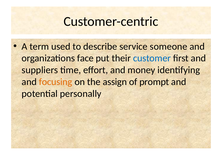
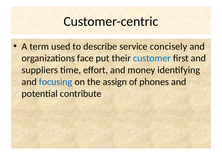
someone: someone -> concisely
focusing colour: orange -> blue
prompt: prompt -> phones
personally: personally -> contribute
